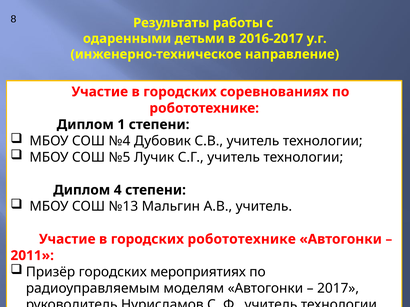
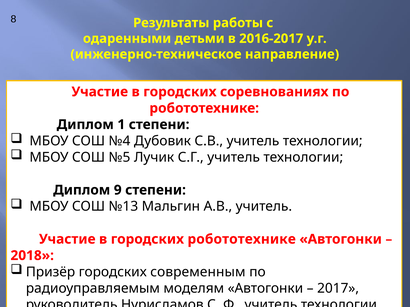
4: 4 -> 9
2011: 2011 -> 2018
мероприятиях: мероприятиях -> современным
